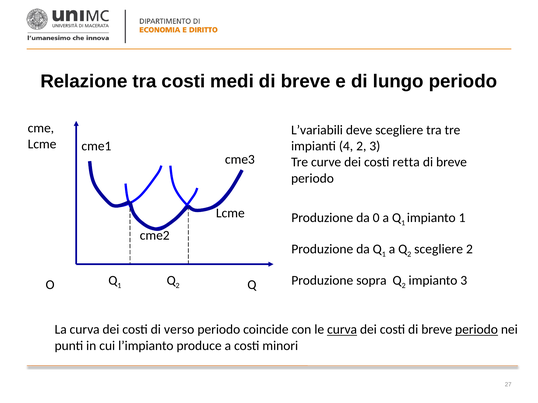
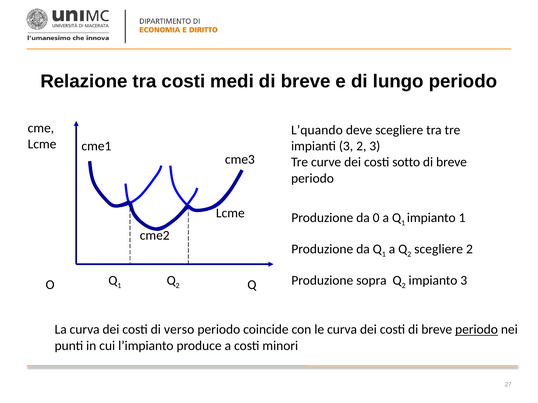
L’variabili: L’variabili -> L’quando
impianti 4: 4 -> 3
retta: retta -> sotto
curva at (342, 330) underline: present -> none
